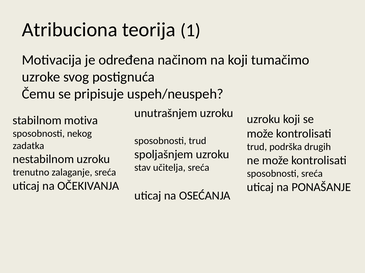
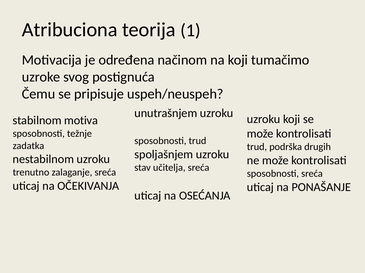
nekog: nekog -> težnje
